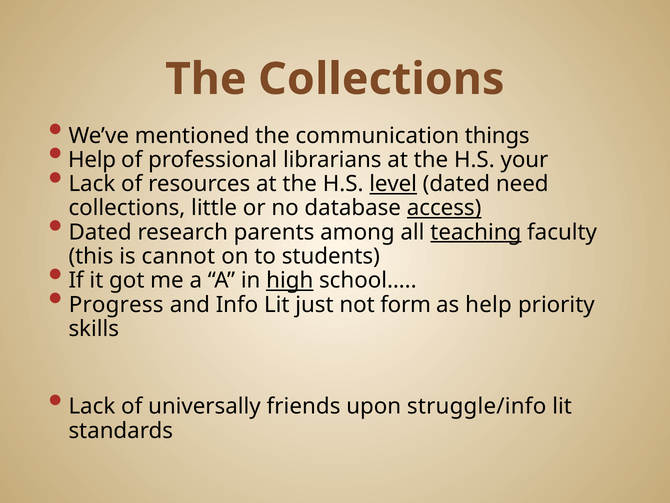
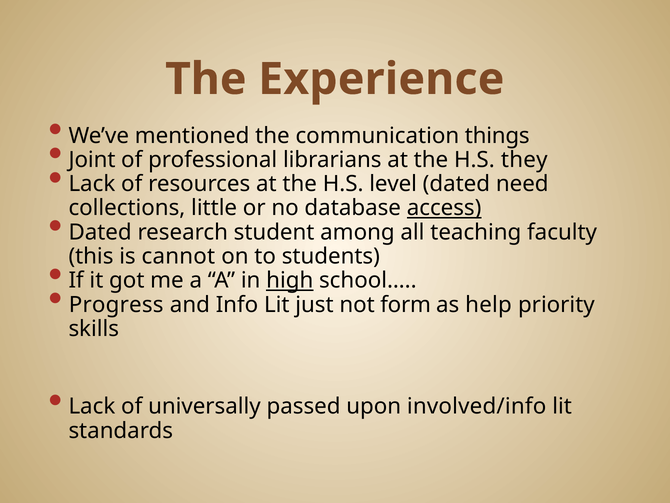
The Collections: Collections -> Experience
Help at (92, 160): Help -> Joint
your: your -> they
level underline: present -> none
parents: parents -> student
teaching underline: present -> none
friends: friends -> passed
struggle/info: struggle/info -> involved/info
